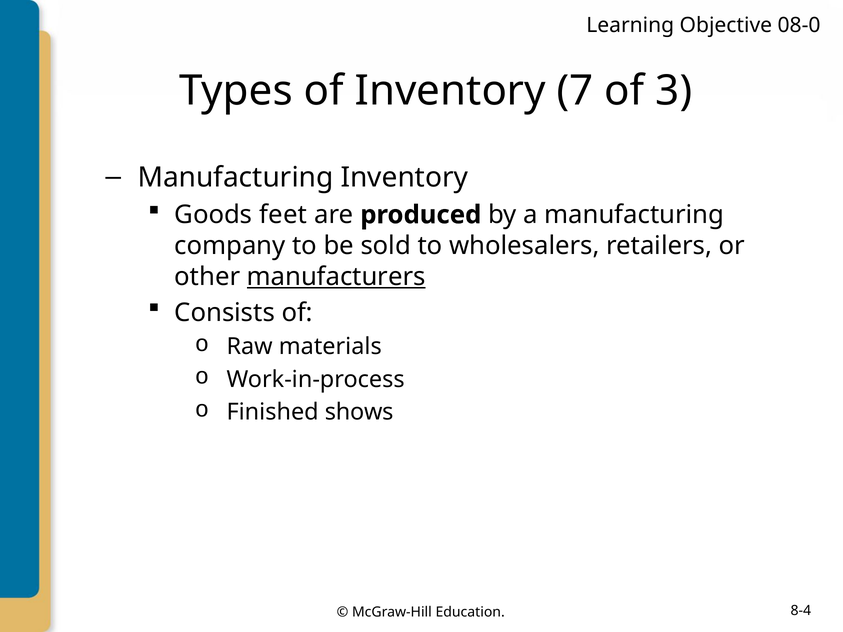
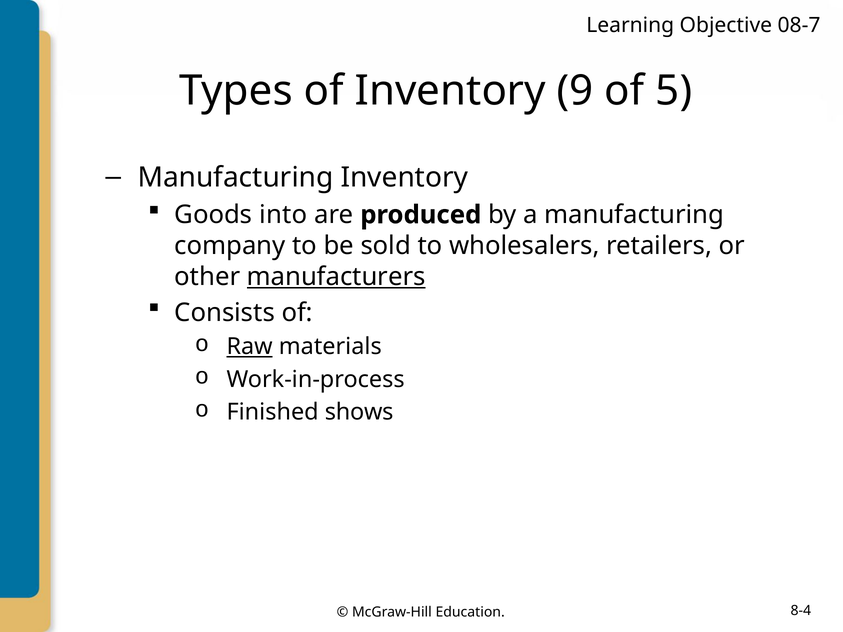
08-0: 08-0 -> 08-7
7: 7 -> 9
3: 3 -> 5
feet: feet -> into
Raw underline: none -> present
